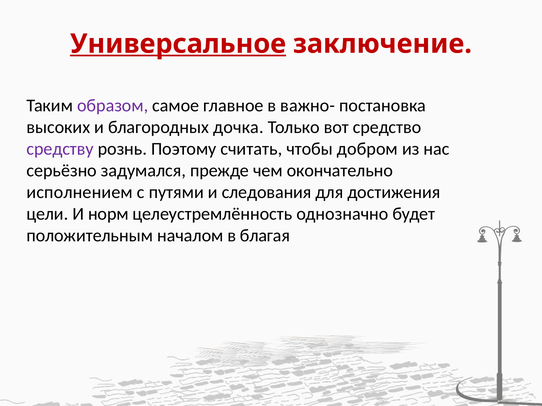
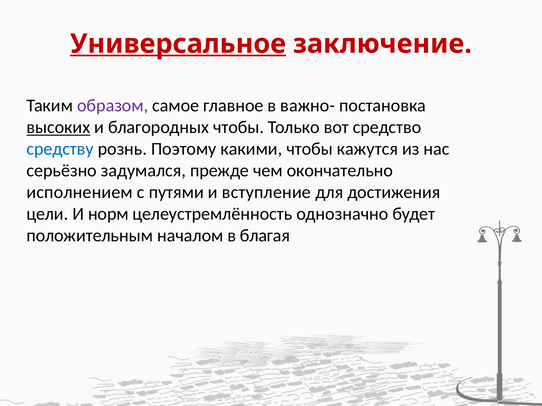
высоких underline: none -> present
благородных дочка: дочка -> чтобы
средству colour: purple -> blue
считать: считать -> какими
добром: добром -> кажутся
следования: следования -> вступление
